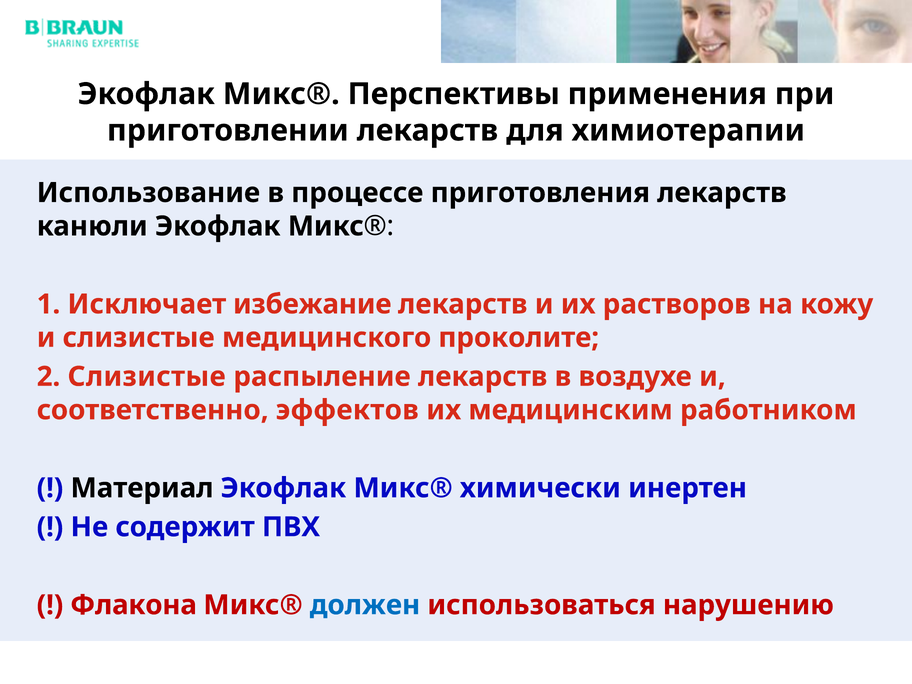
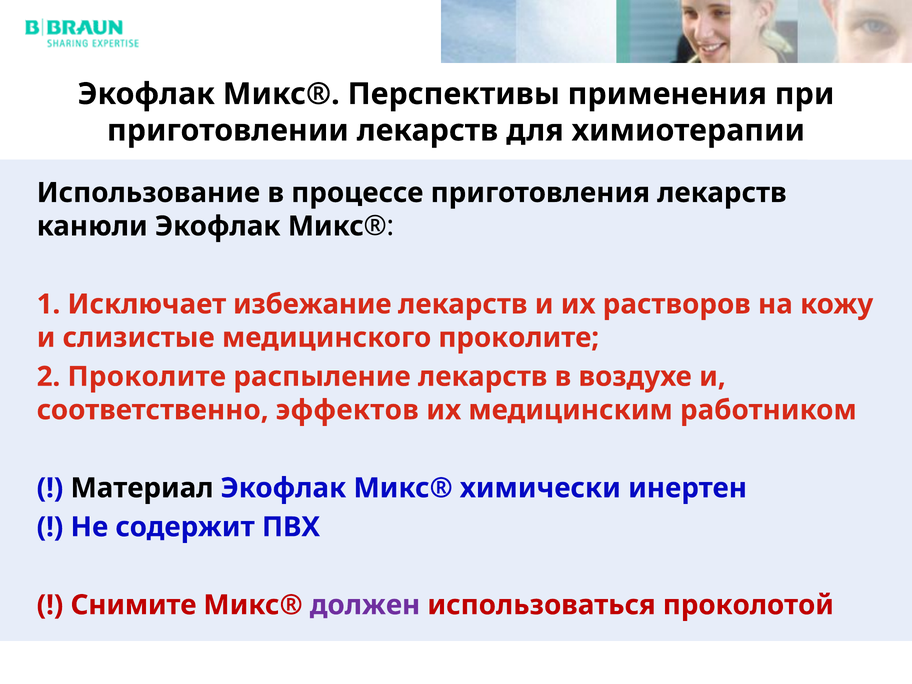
2 Слизистые: Слизистые -> Проколите
Флакона: Флакона -> Снимите
должен colour: blue -> purple
нарушению: нарушению -> проколотой
